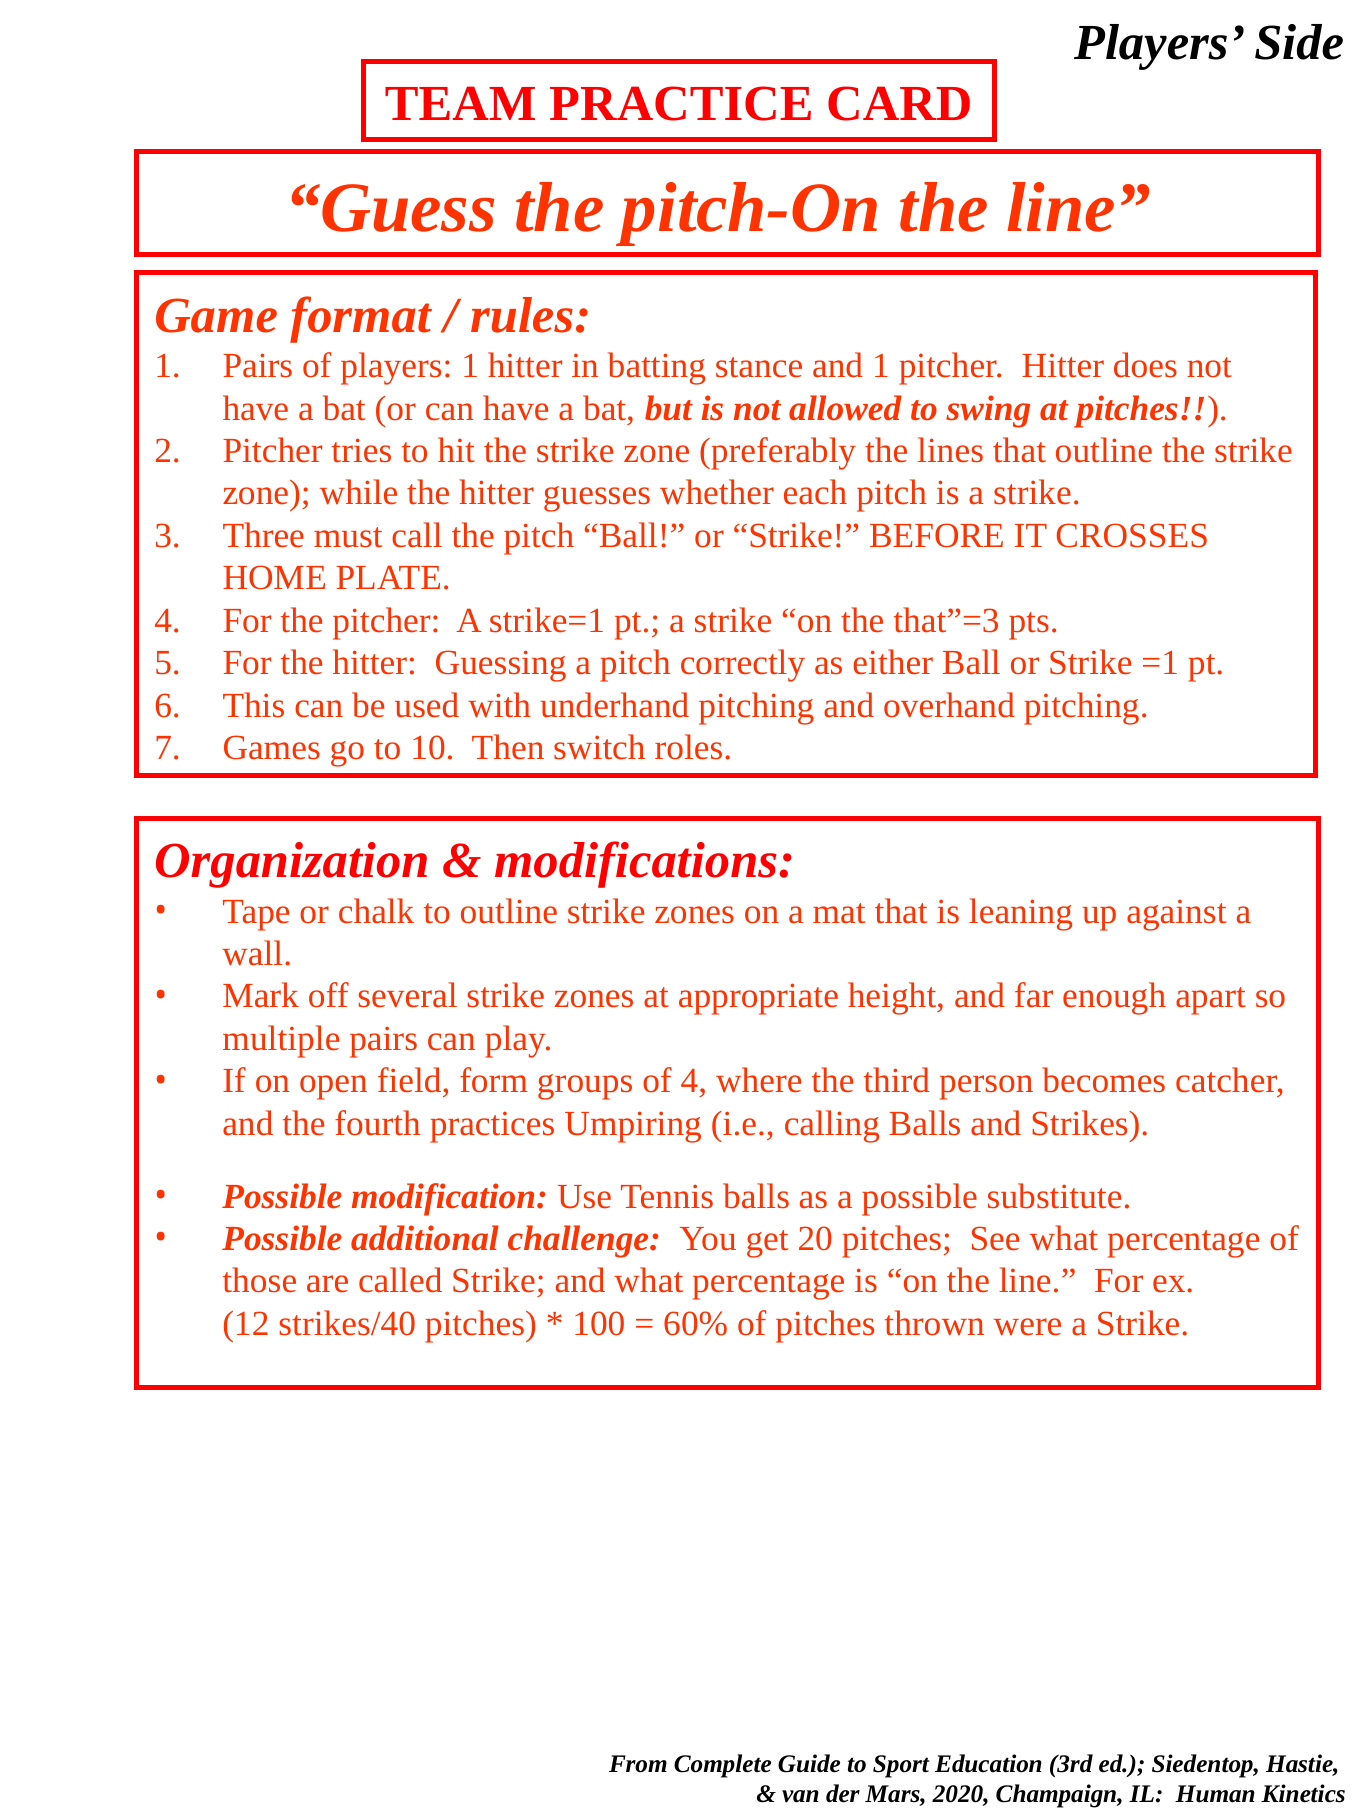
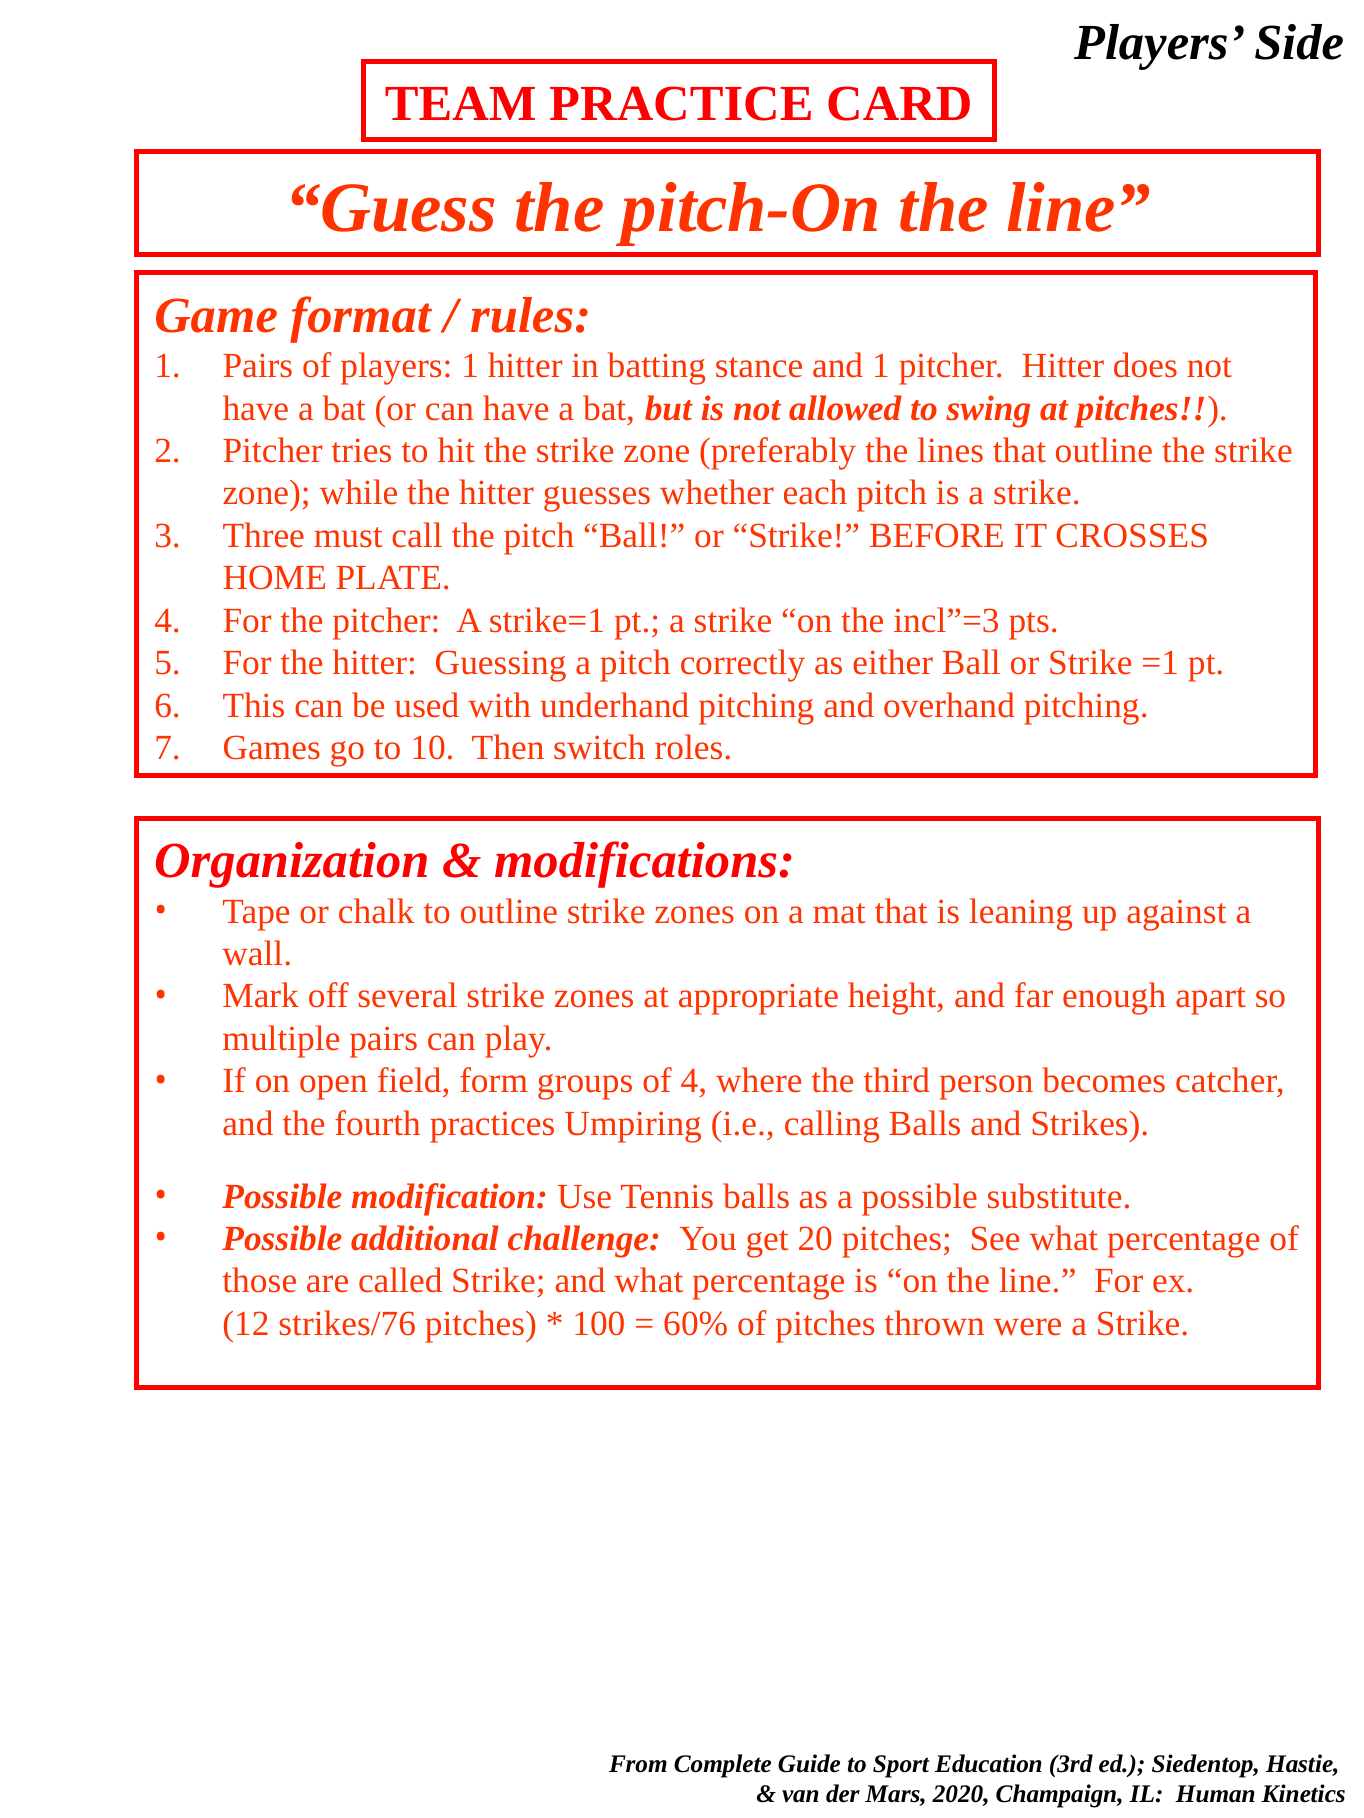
that”=3: that”=3 -> incl”=3
strikes/40: strikes/40 -> strikes/76
